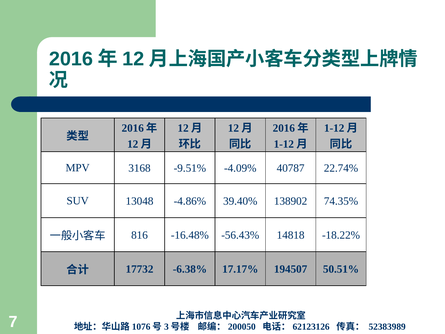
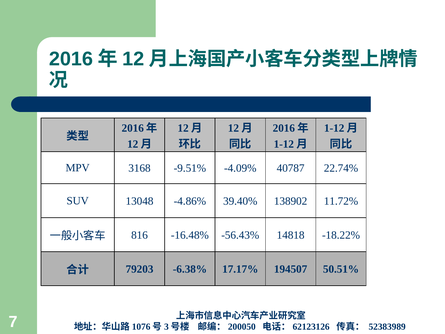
74.35%: 74.35% -> 11.72%
17732: 17732 -> 79203
